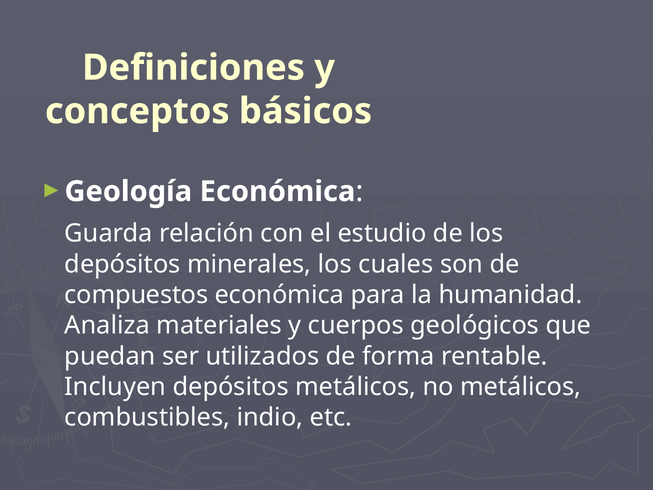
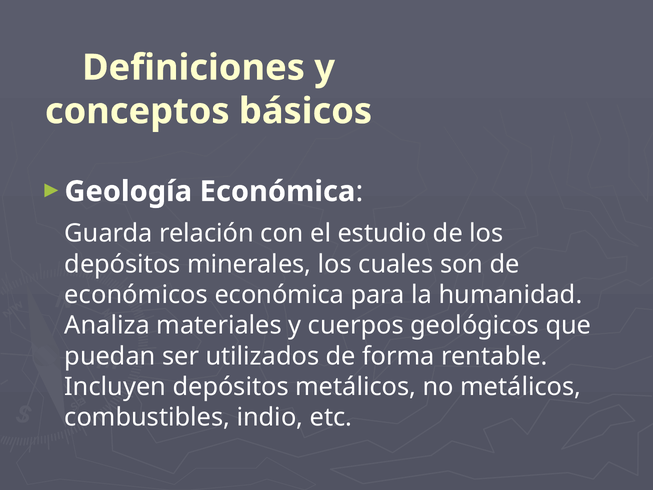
compuestos: compuestos -> económicos
